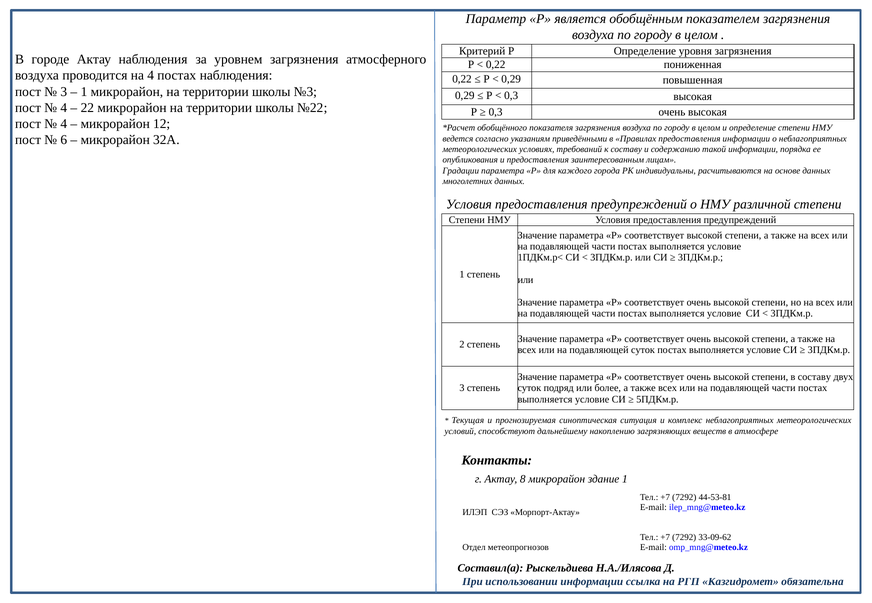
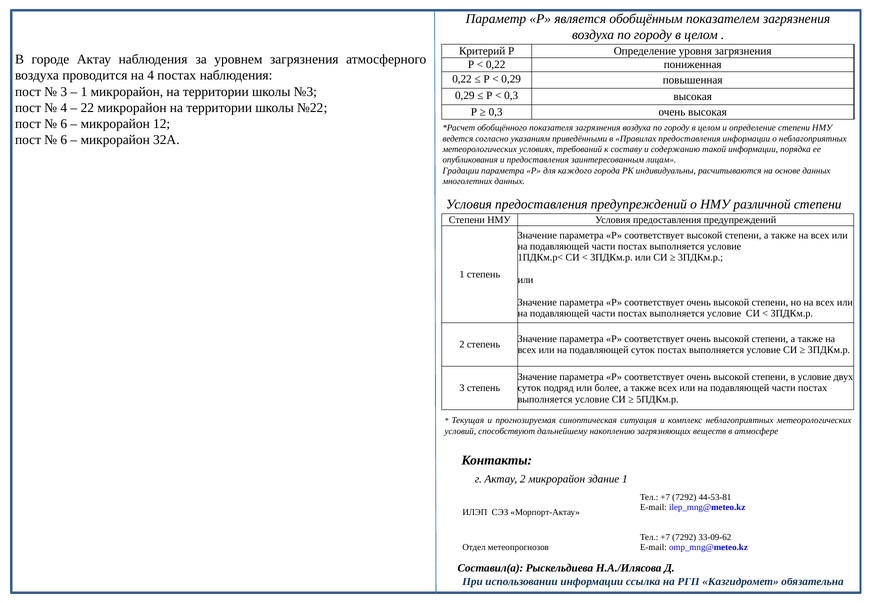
4 at (64, 124): 4 -> 6
в составу: составу -> условие
Актау 8: 8 -> 2
